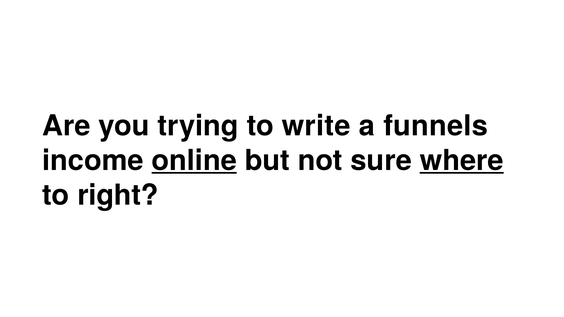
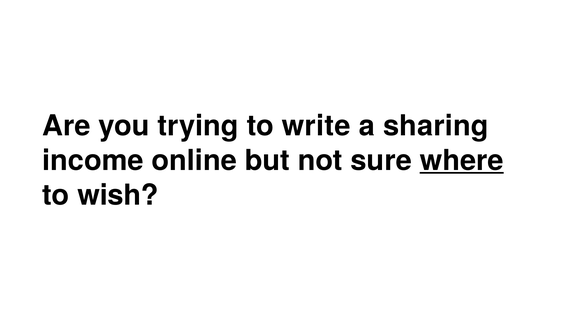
funnels: funnels -> sharing
online underline: present -> none
right: right -> wish
